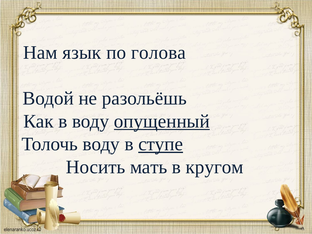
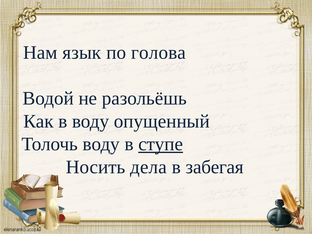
опущенный underline: present -> none
мать: мать -> дела
кругом: кругом -> забегая
